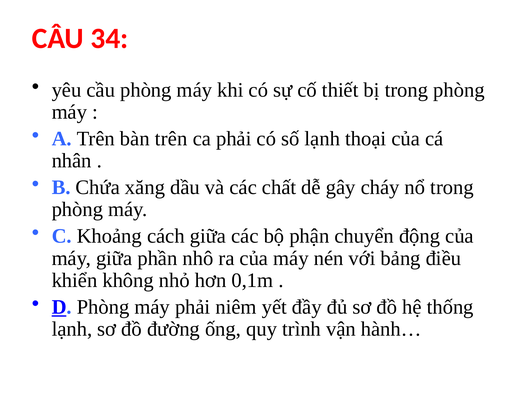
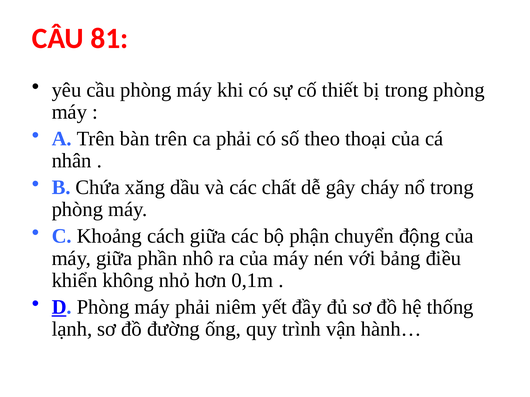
34: 34 -> 81
số lạnh: lạnh -> theo
